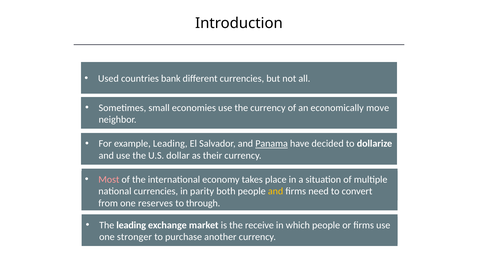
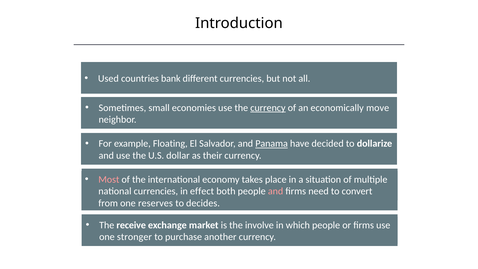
currency at (268, 108) underline: none -> present
example Leading: Leading -> Floating
parity: parity -> effect
and at (276, 191) colour: yellow -> pink
through: through -> decides
The leading: leading -> receive
receive: receive -> involve
